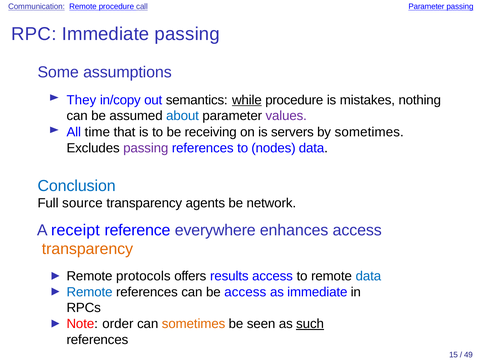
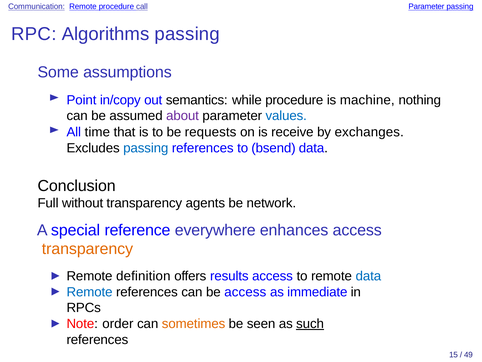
RPC Immediate: Immediate -> Algorithms
They: They -> Point
while underline: present -> none
mistakes: mistakes -> machine
about colour: blue -> purple
values colour: purple -> blue
receiving: receiving -> requests
servers: servers -> receive
by sometimes: sometimes -> exchanges
passing at (146, 148) colour: purple -> blue
nodes: nodes -> bsend
Conclusion colour: blue -> black
source: source -> without
receipt: receipt -> special
protocols: protocols -> definition
